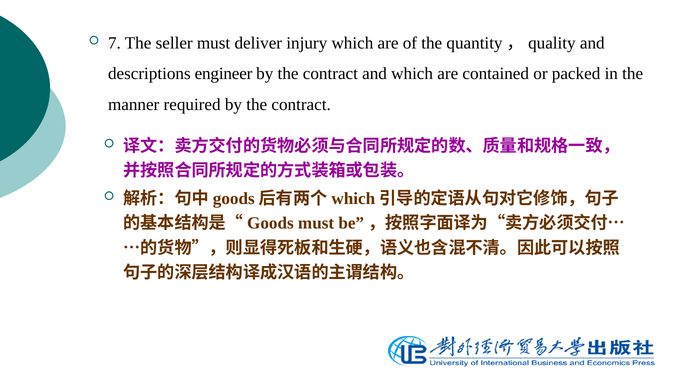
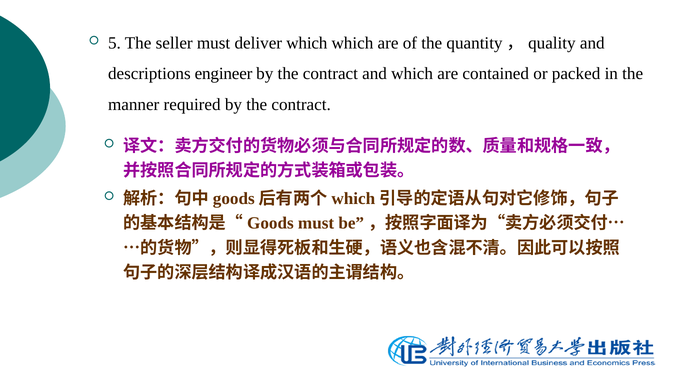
7: 7 -> 5
deliver injury: injury -> which
